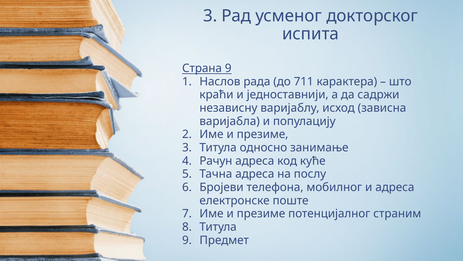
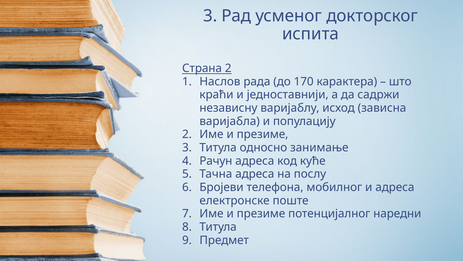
Страна 9: 9 -> 2
711: 711 -> 170
страним: страним -> наредни
